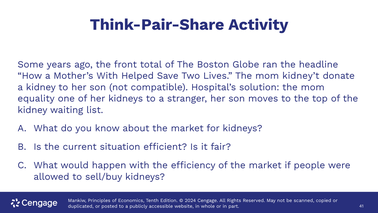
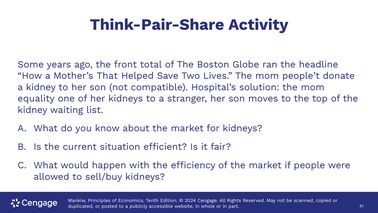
Mother’s With: With -> That
kidney’t: kidney’t -> people’t
